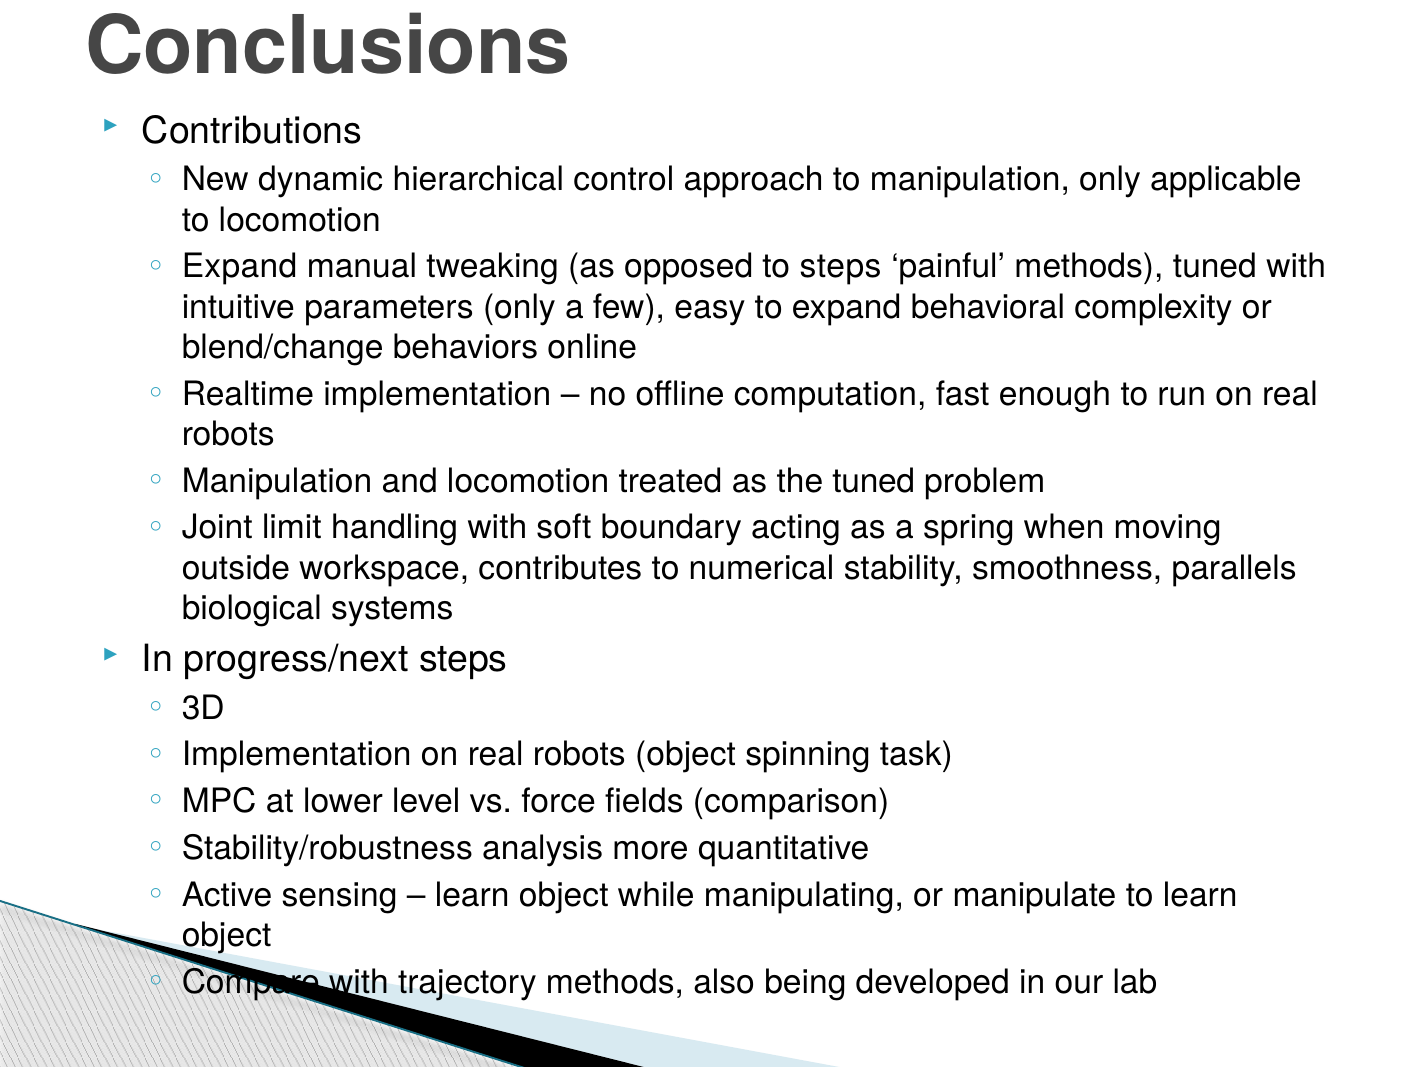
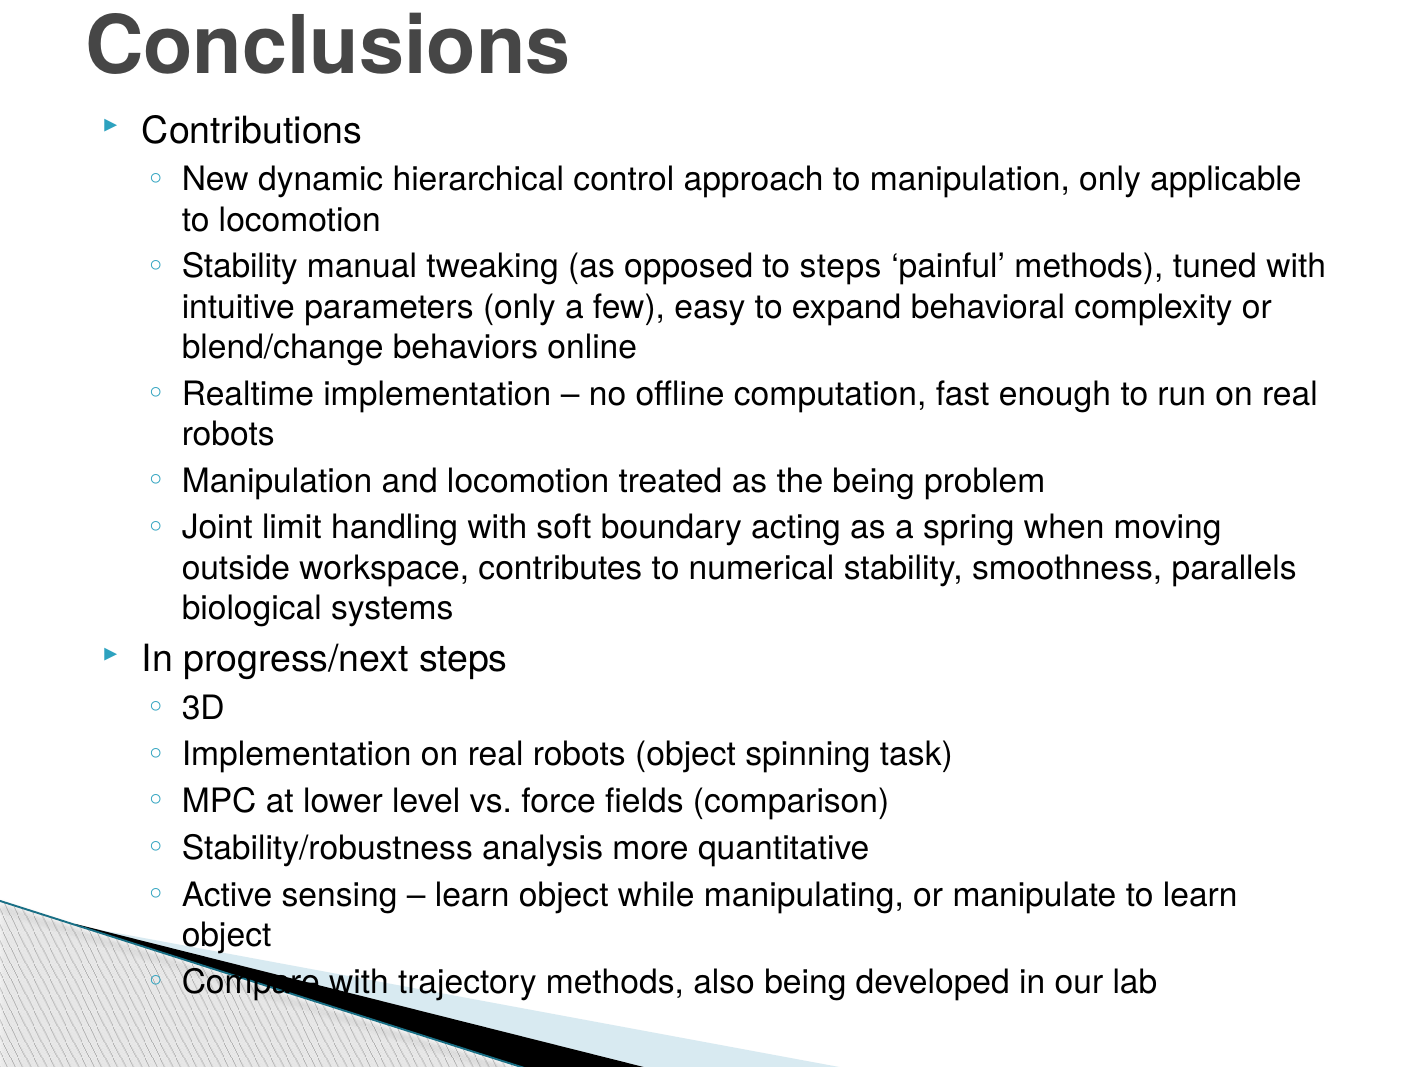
Expand at (239, 267): Expand -> Stability
the tuned: tuned -> being
